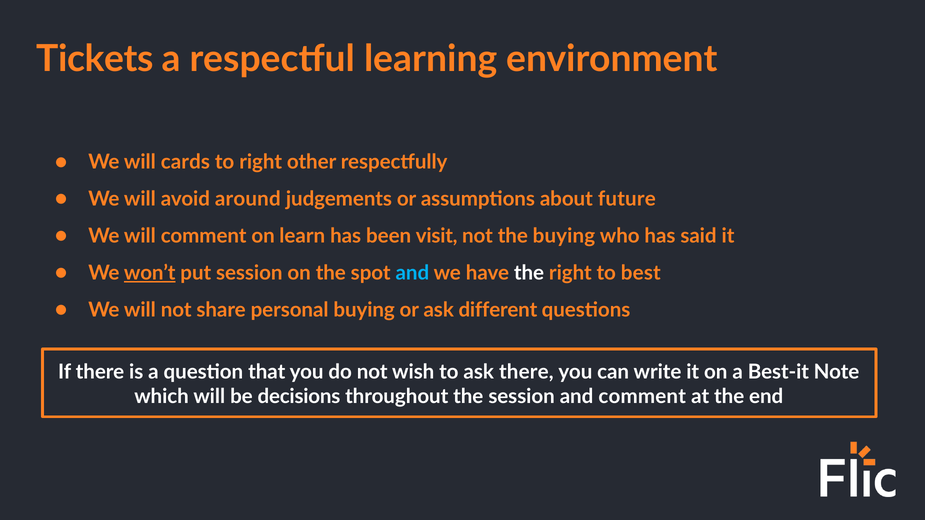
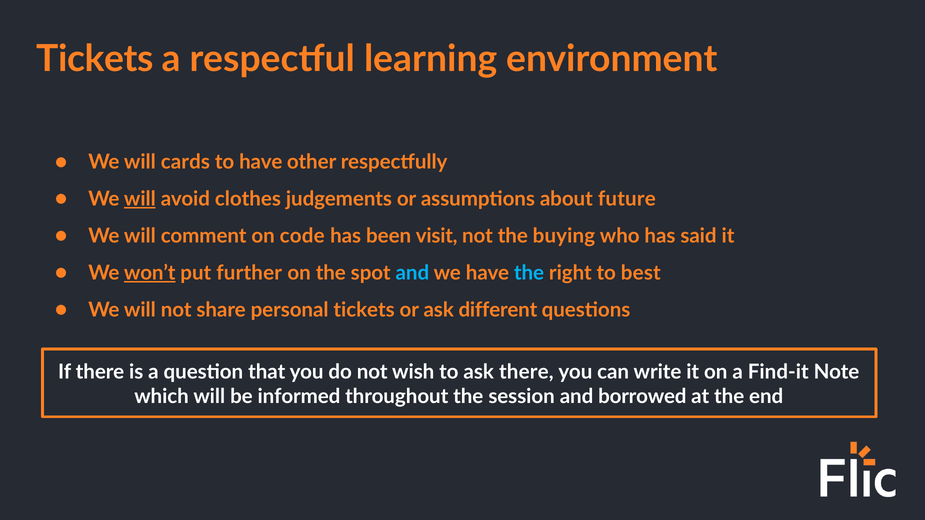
to right: right -> have
will at (140, 199) underline: none -> present
around: around -> clothes
learn: learn -> code
put session: session -> further
the at (529, 273) colour: white -> light blue
personal buying: buying -> tickets
Best-it: Best-it -> Find-it
decisions: decisions -> informed
and comment: comment -> borrowed
